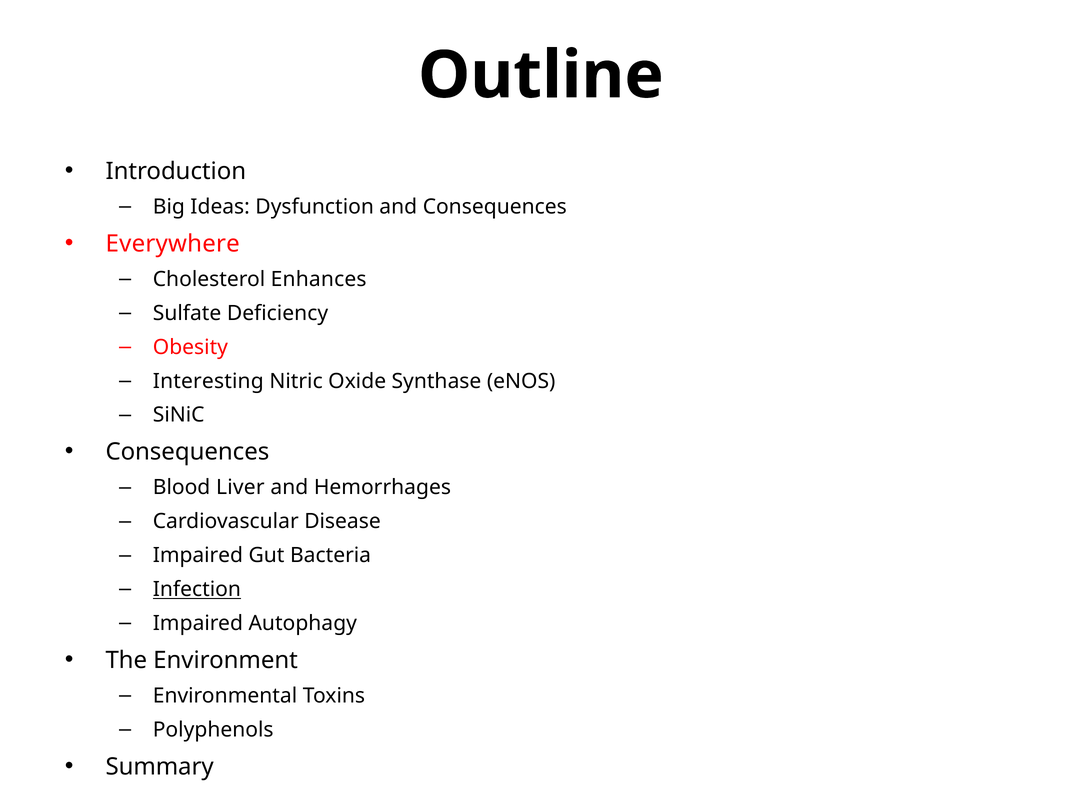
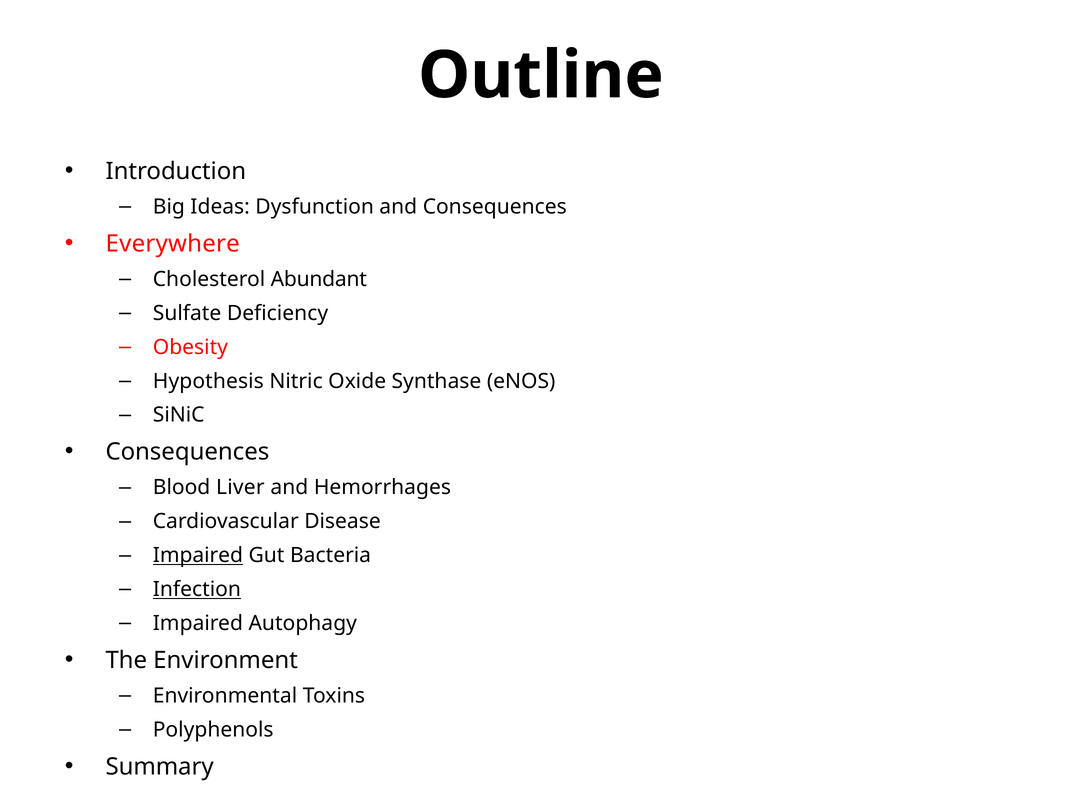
Enhances: Enhances -> Abundant
Interesting: Interesting -> Hypothesis
Impaired at (198, 556) underline: none -> present
